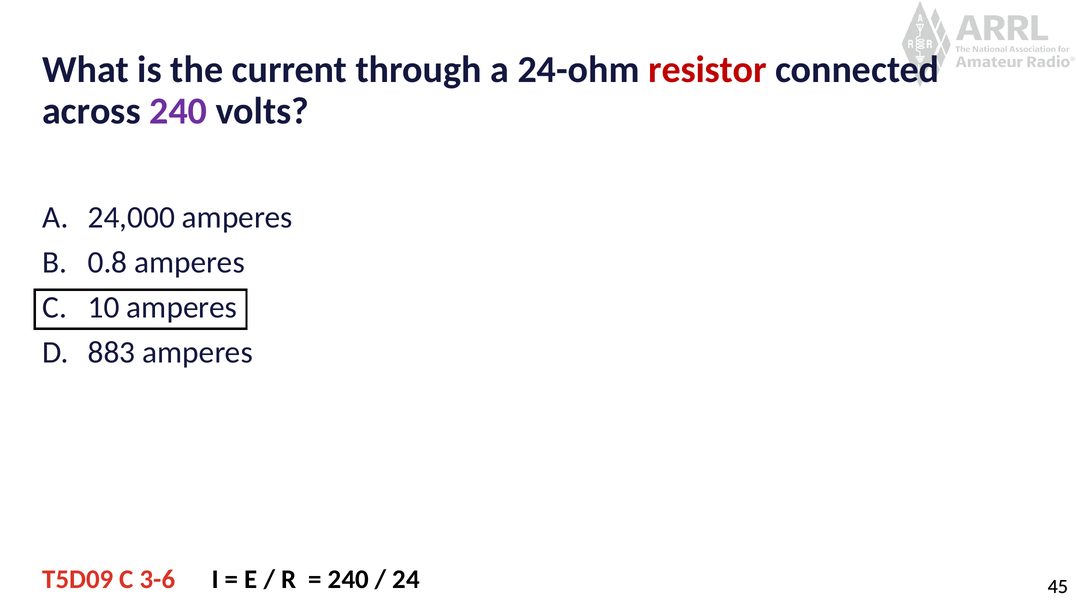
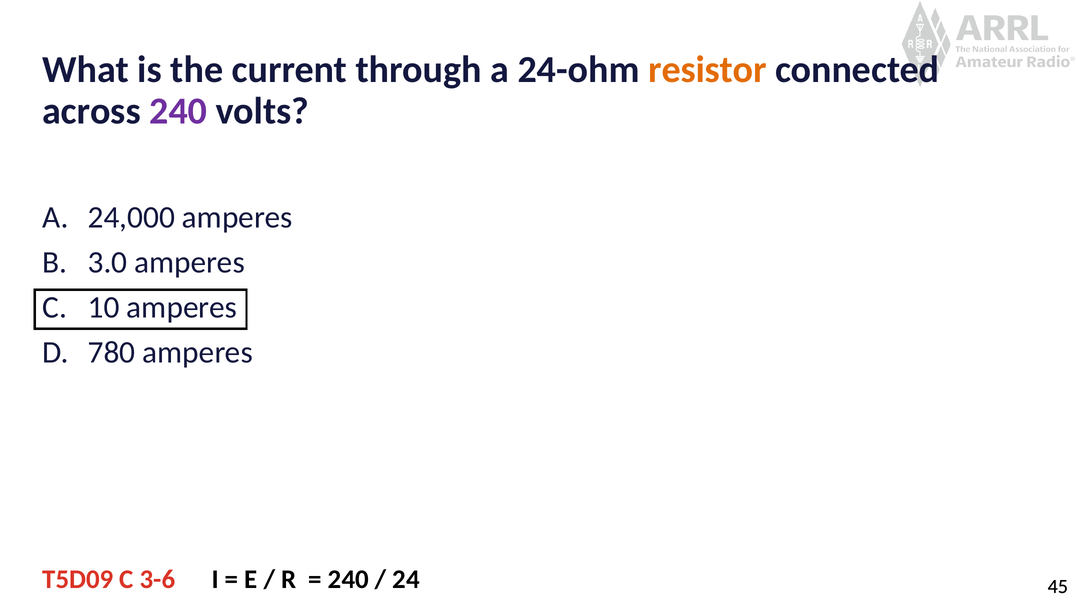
resistor colour: red -> orange
0.8: 0.8 -> 3.0
883: 883 -> 780
